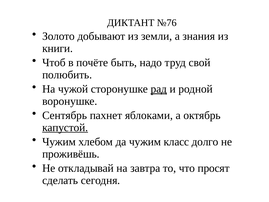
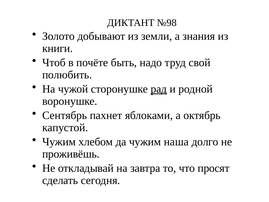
№76: №76 -> №98
капустой underline: present -> none
класс: класс -> наша
